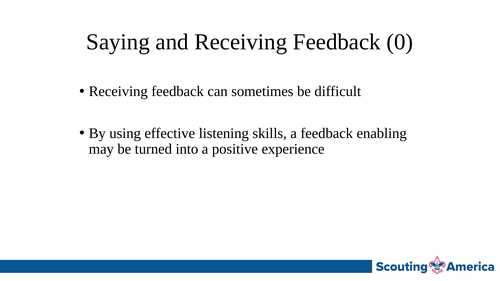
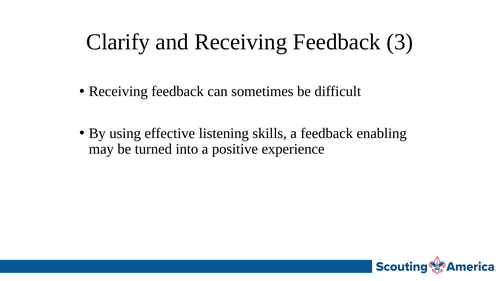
Saying: Saying -> Clarify
0: 0 -> 3
